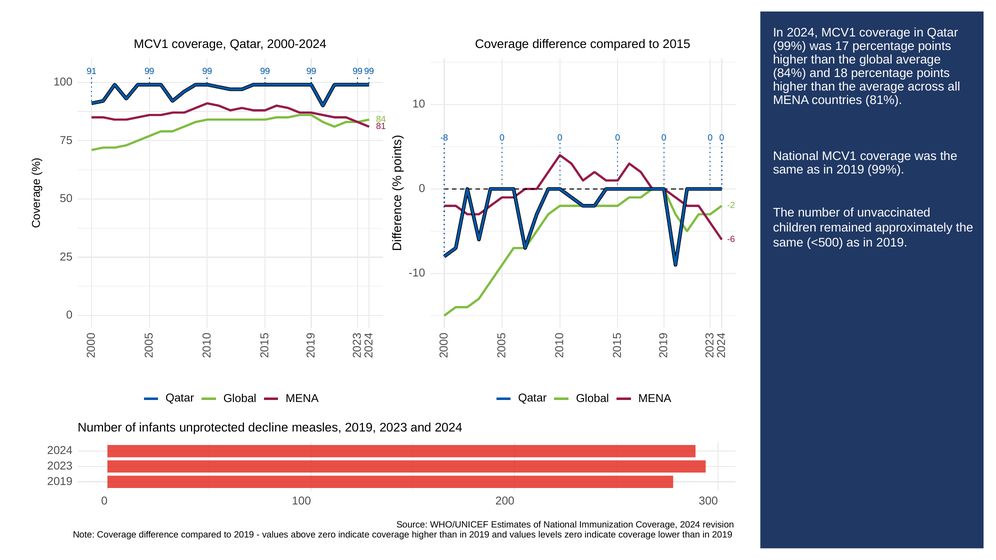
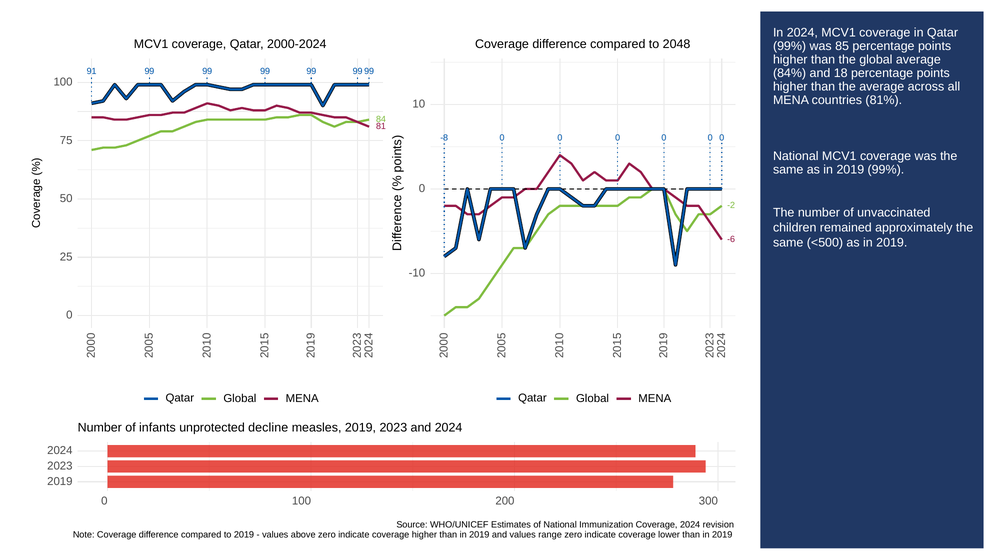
2015: 2015 -> 2048
17: 17 -> 85
levels: levels -> range
